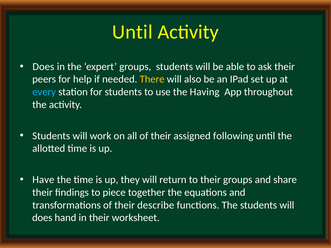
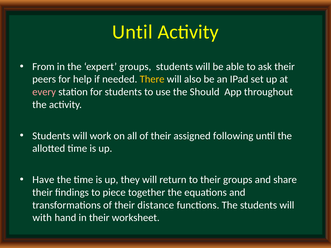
Does at (43, 67): Does -> From
every colour: light blue -> pink
Having: Having -> Should
describe: describe -> distance
does at (42, 218): does -> with
